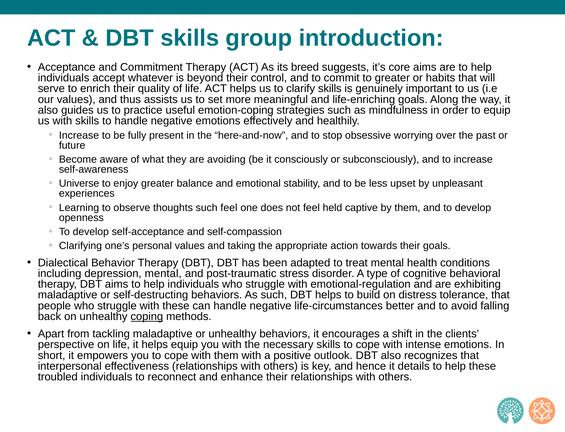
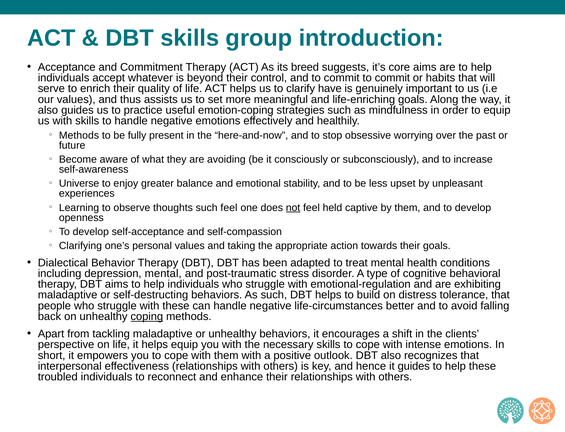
commit to greater: greater -> commit
clarify skills: skills -> have
Increase at (79, 135): Increase -> Methods
not underline: none -> present
it details: details -> guides
